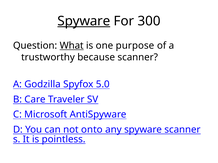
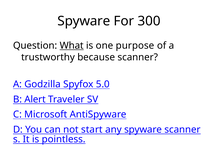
Spyware at (84, 21) underline: present -> none
Care: Care -> Alert
onto: onto -> start
